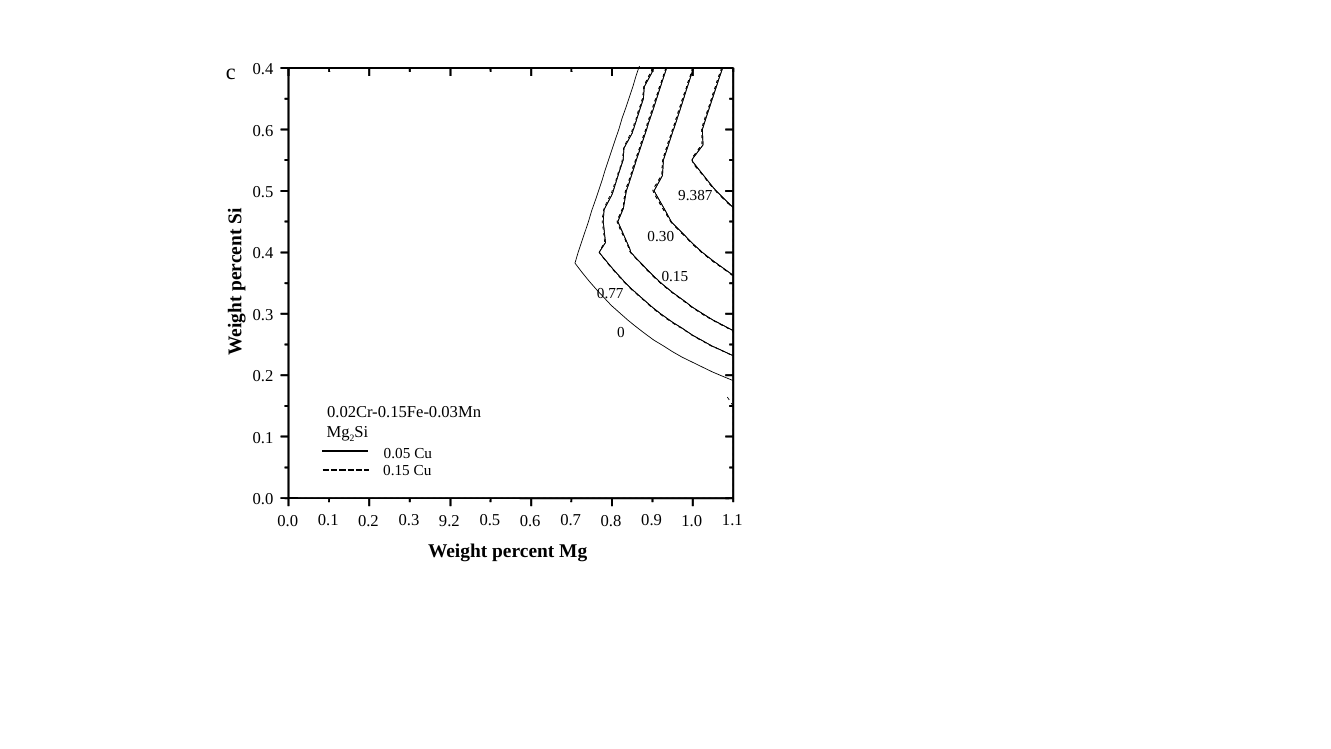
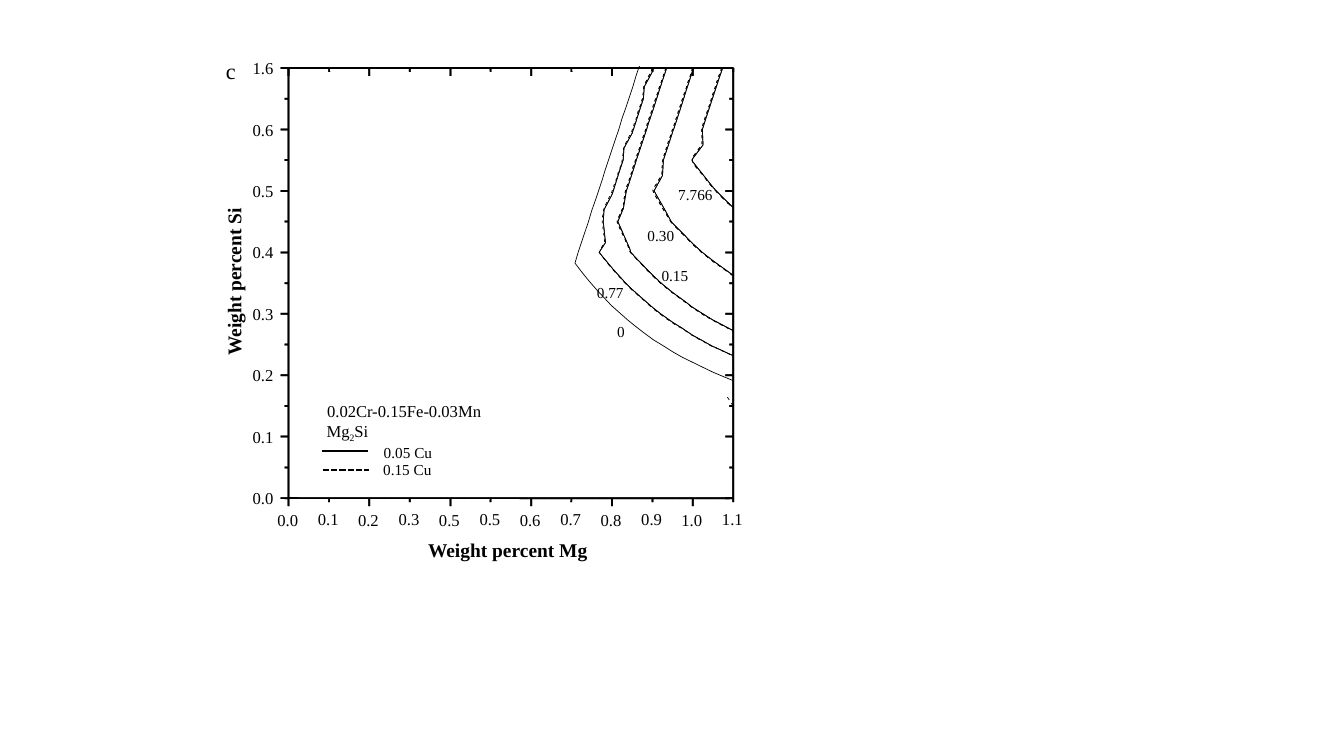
0.4 at (263, 69): 0.4 -> 1.6
9.387: 9.387 -> 7.766
0.2 9.2: 9.2 -> 0.5
